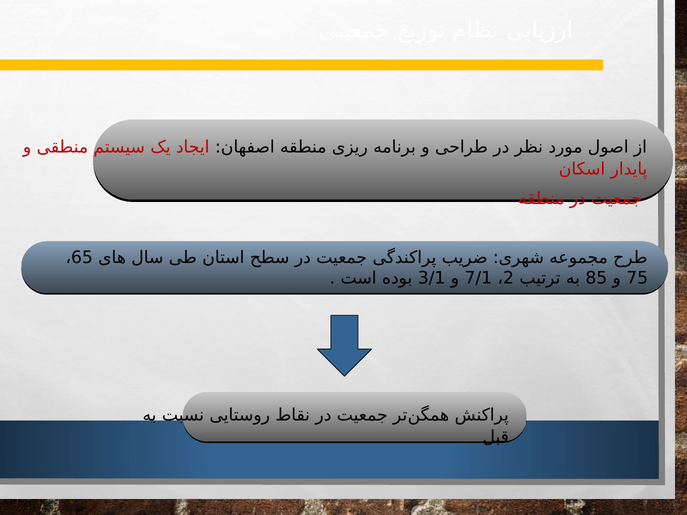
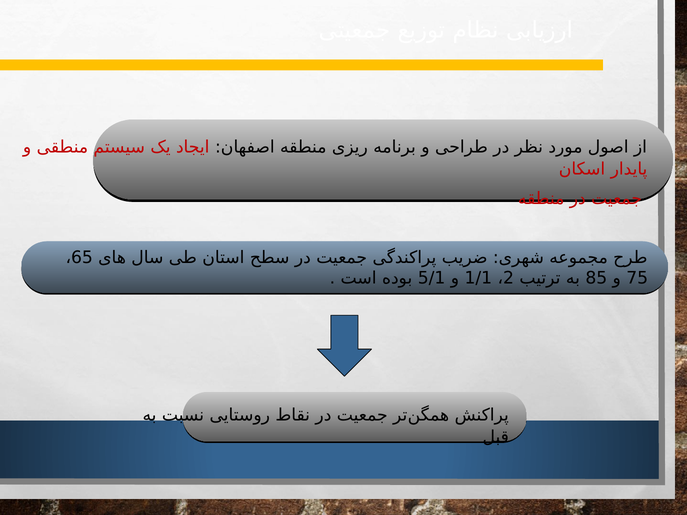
3/1: 3/1 -> 5/1
7/1: 7/1 -> 1/1
